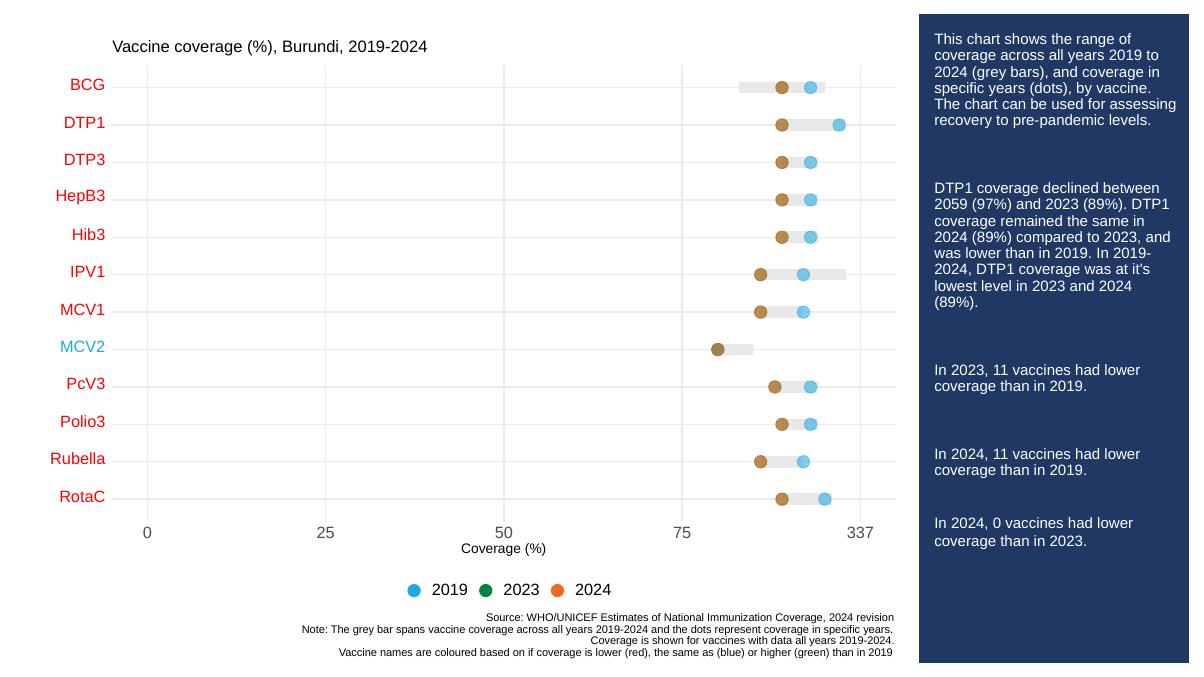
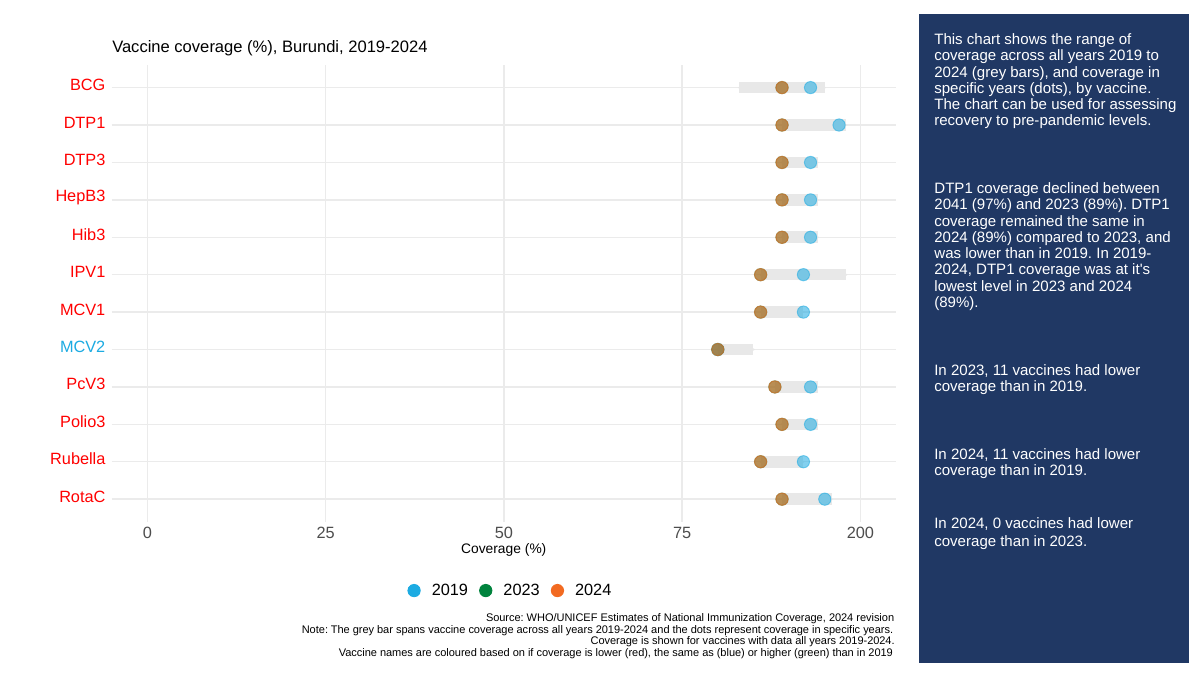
2059: 2059 -> 2041
337: 337 -> 200
